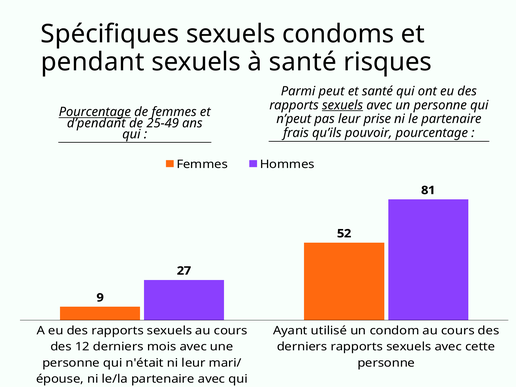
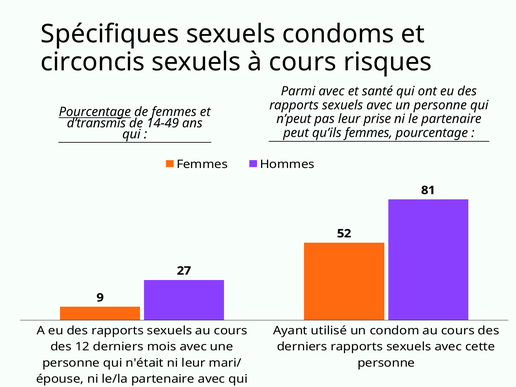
pendant: pendant -> circoncis
à santé: santé -> cours
Parmi peut: peut -> avec
sexuels at (343, 105) underline: present -> none
d’pendant: d’pendant -> d’transmis
25-49: 25-49 -> 14-49
frais: frais -> peut
qu’ils pouvoir: pouvoir -> femmes
